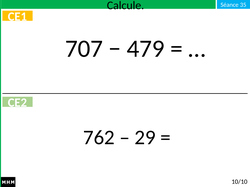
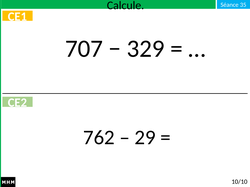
479: 479 -> 329
